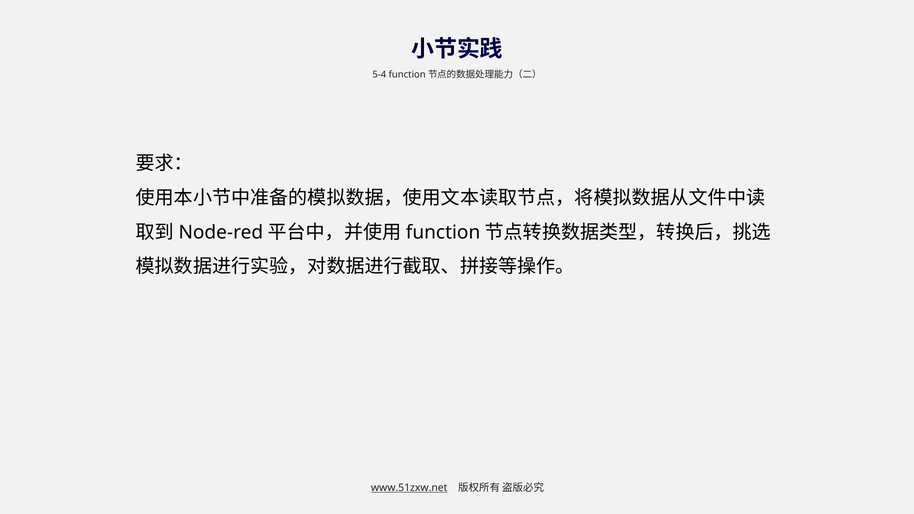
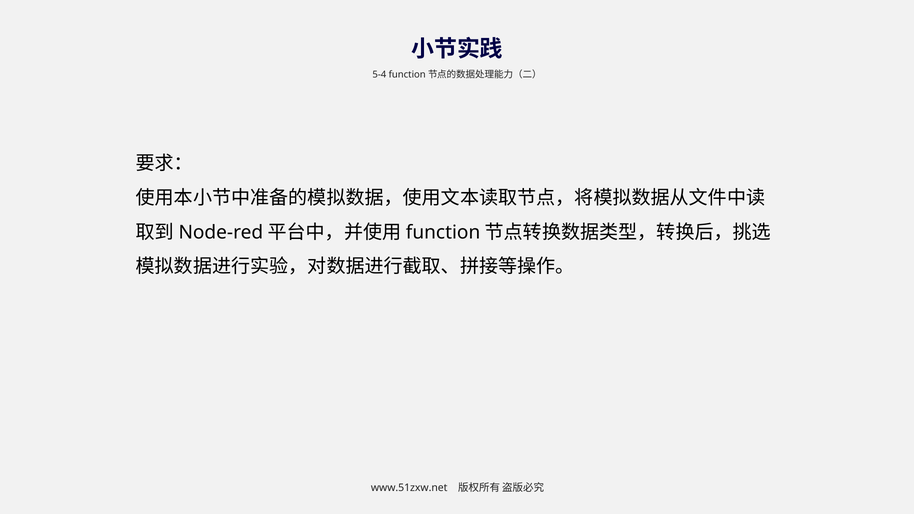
www.51zxw.net underline: present -> none
